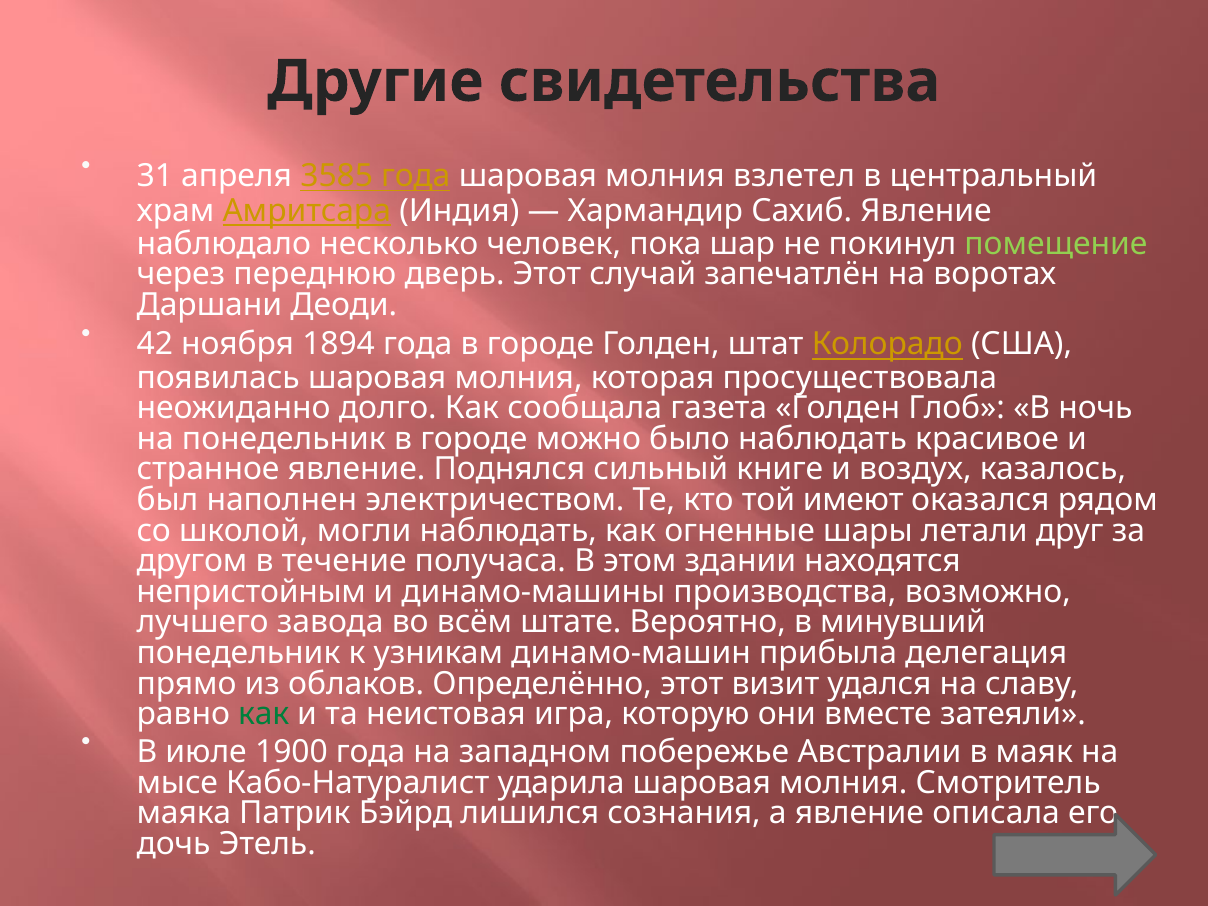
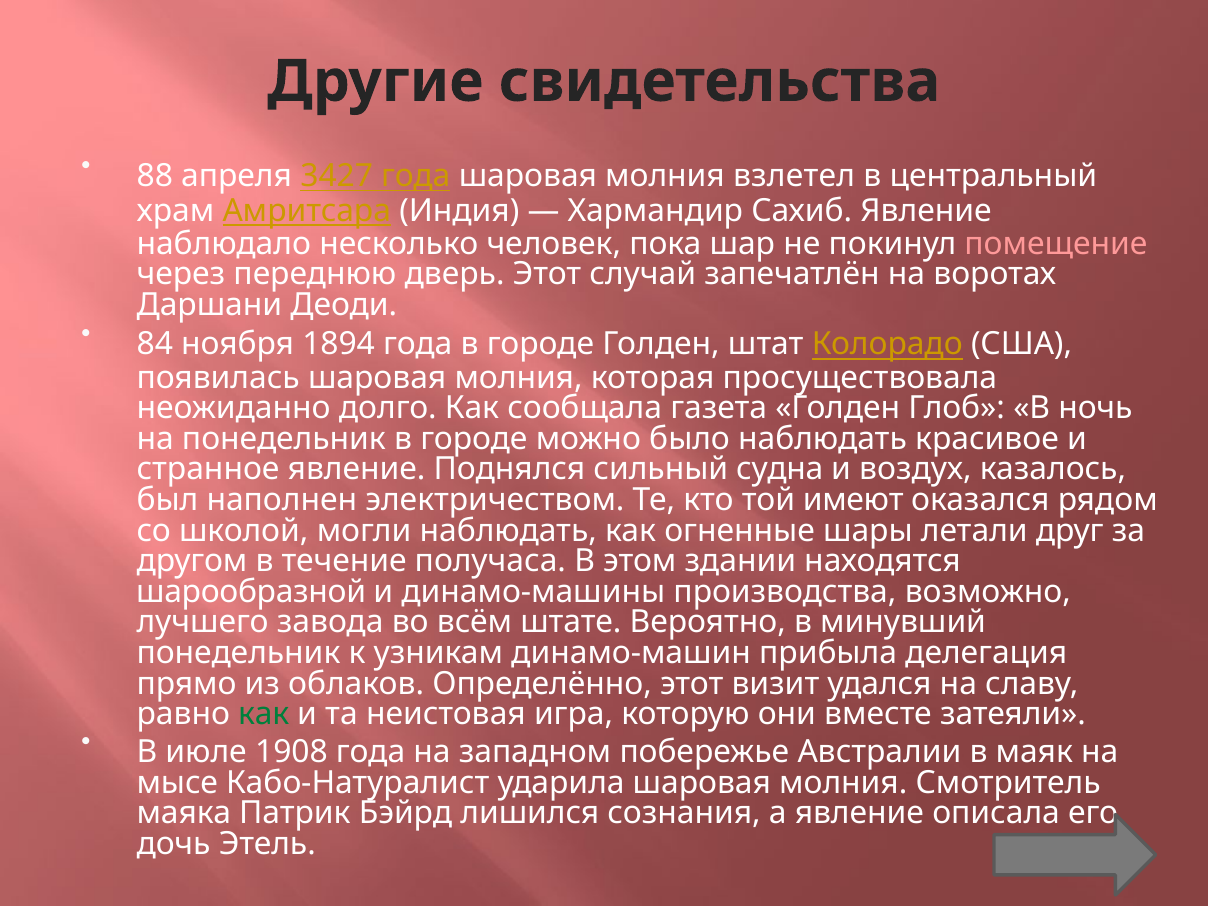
31: 31 -> 88
3585: 3585 -> 3427
помещение colour: light green -> pink
42: 42 -> 84
книге: книге -> судна
непристойным: непристойным -> шарообразной
1900: 1900 -> 1908
